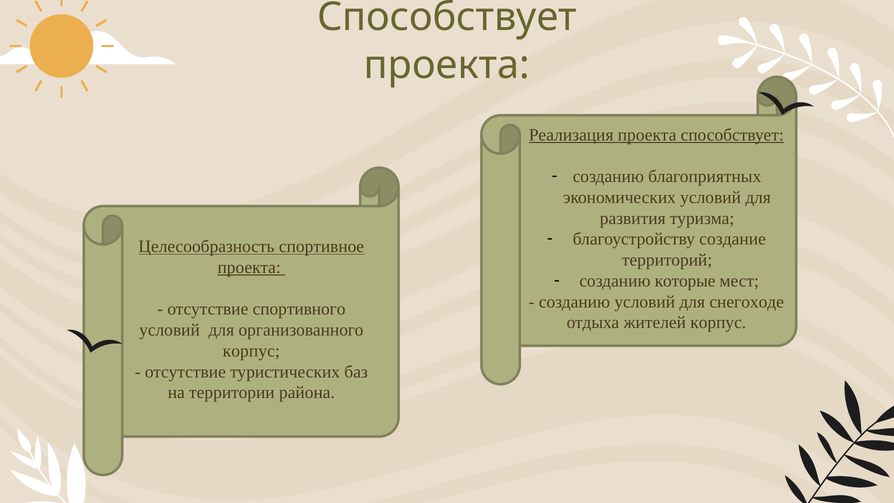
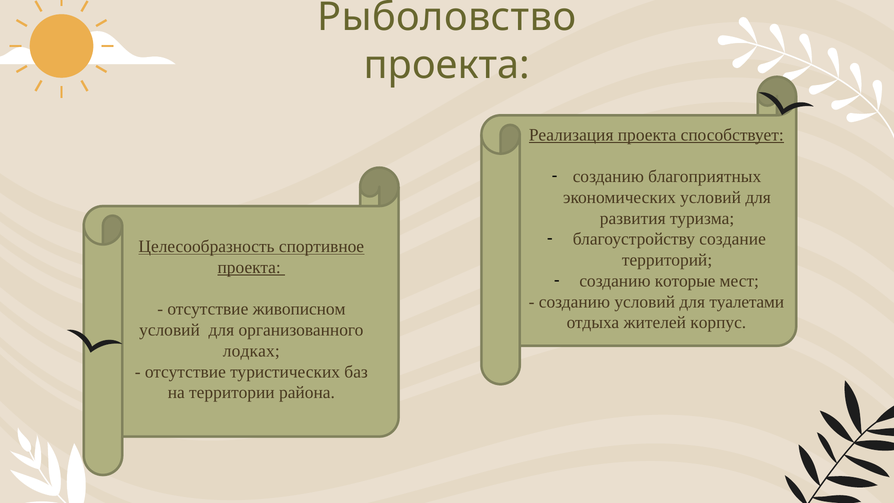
Способствует at (447, 17): Способствует -> Рыболовство
снегоходе: снегоходе -> туалетами
спортивного: спортивного -> живописном
корпус at (251, 351): корпус -> лодках
